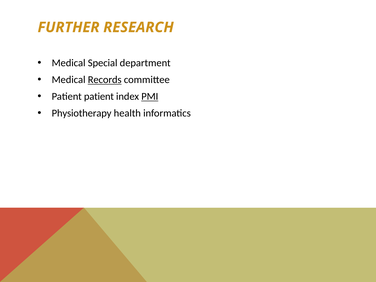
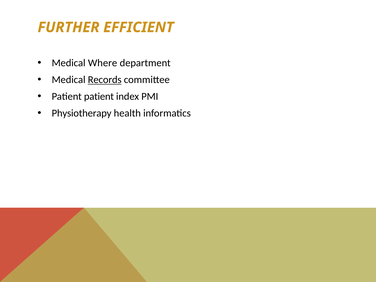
RESEARCH: RESEARCH -> EFFICIENT
Special: Special -> Where
PMI underline: present -> none
